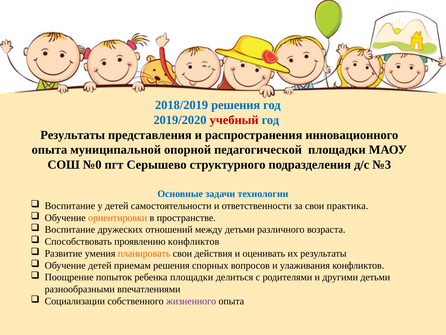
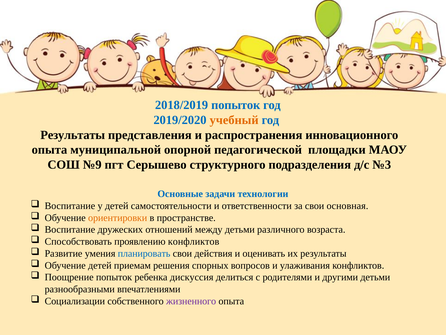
2018/2019 решения: решения -> попыток
учебный colour: red -> orange
№0: №0 -> №9
практика: практика -> основная
планировать colour: orange -> blue
ребенка площадки: площадки -> дискуссия
